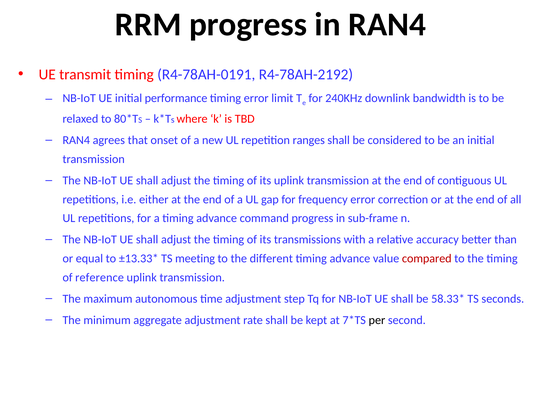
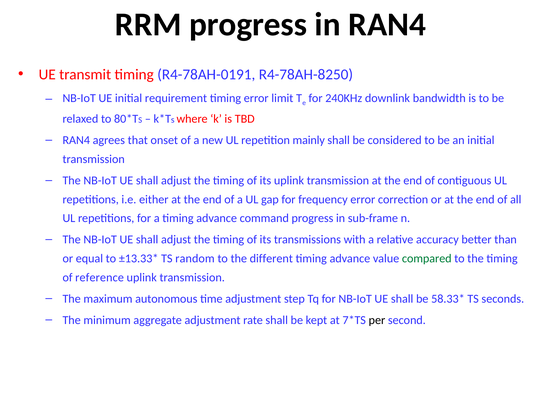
R4-78AH-2192: R4-78AH-2192 -> R4-78AH-8250
performance: performance -> requirement
ranges: ranges -> mainly
meeting: meeting -> random
compared colour: red -> green
